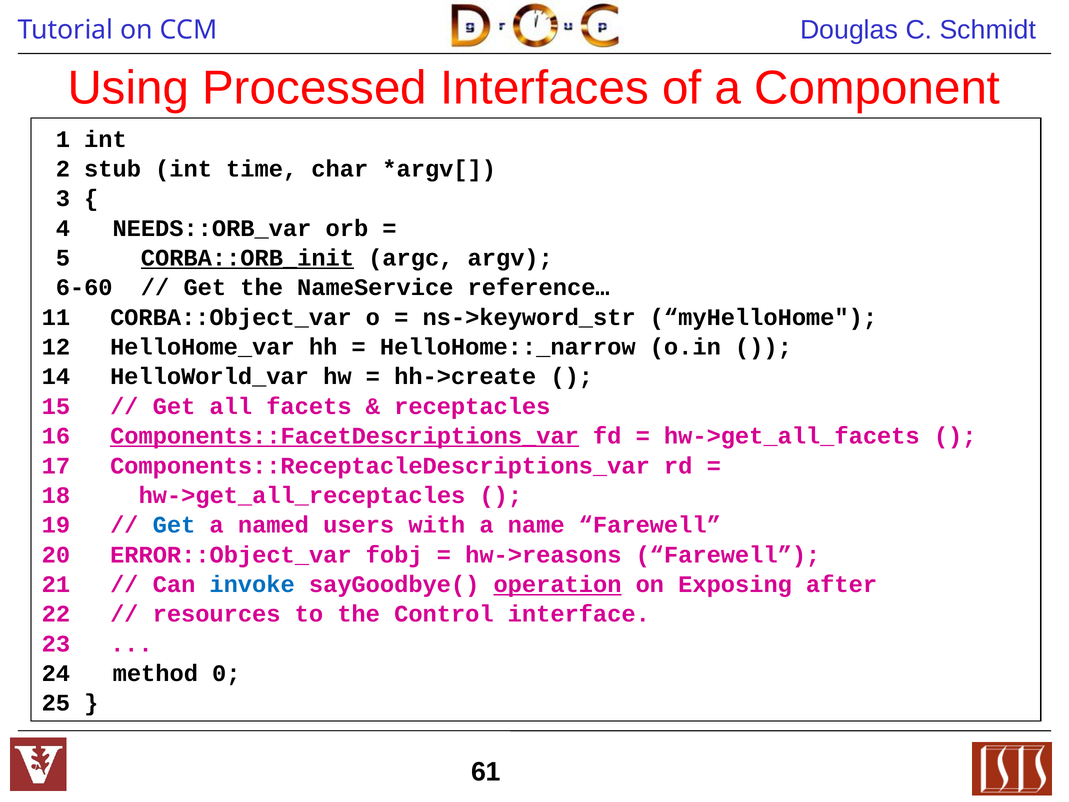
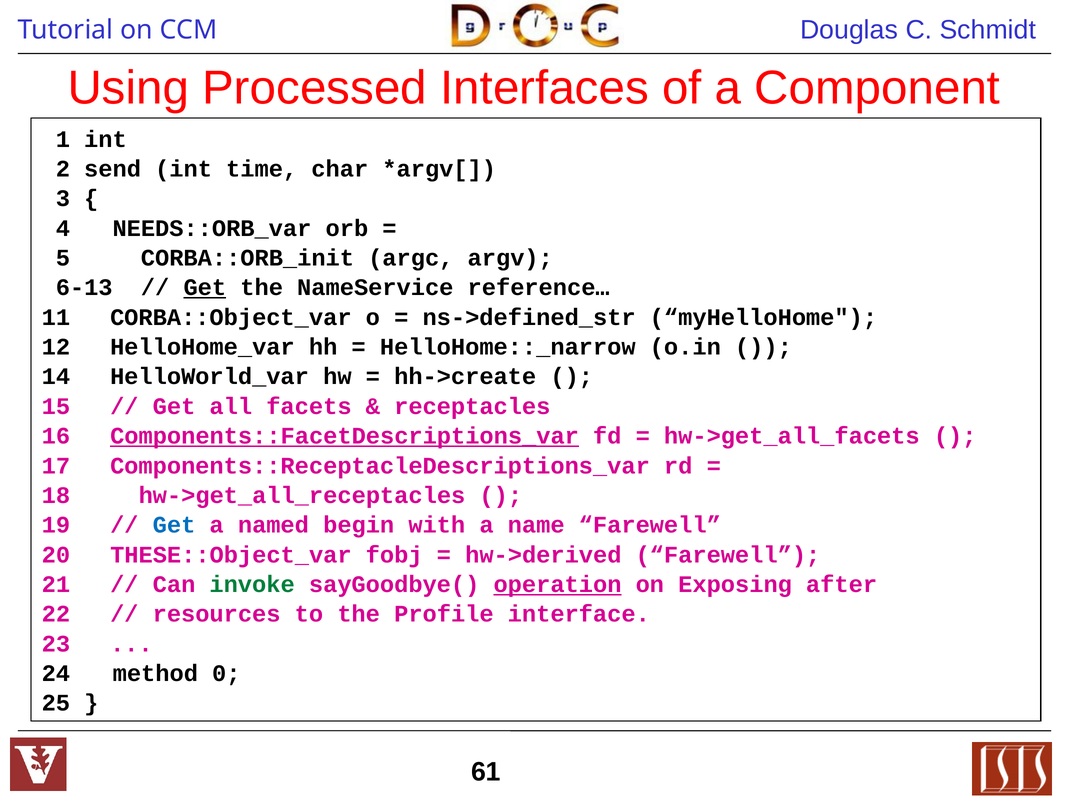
stub: stub -> send
CORBA::ORB_init underline: present -> none
6-60: 6-60 -> 6-13
Get at (205, 288) underline: none -> present
ns->keyword_str: ns->keyword_str -> ns->defined_str
users: users -> begin
ERROR::Object_var: ERROR::Object_var -> THESE::Object_var
hw->reasons: hw->reasons -> hw->derived
invoke colour: blue -> green
Control: Control -> Profile
